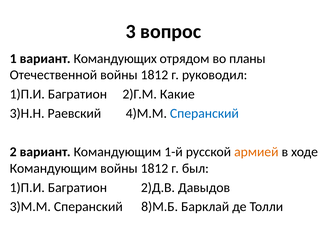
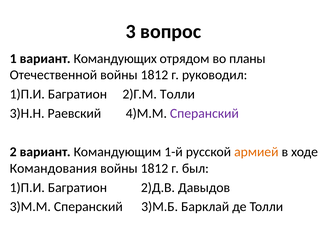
2)Г.М Какие: Какие -> Толли
Сперанский at (204, 114) colour: blue -> purple
Командующим at (53, 168): Командующим -> Командования
8)М.Б: 8)М.Б -> 3)М.Б
